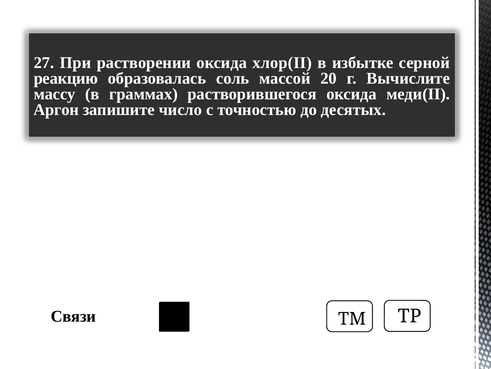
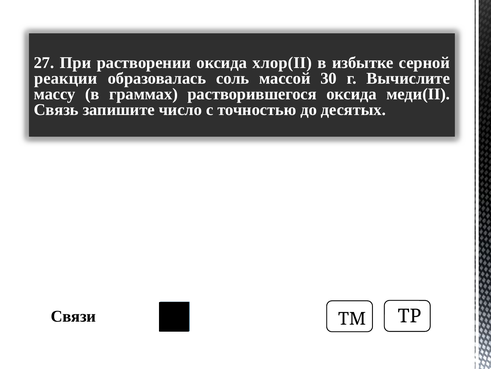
реакцию: реакцию -> реакции
20: 20 -> 30
Аргон: Аргон -> Связь
